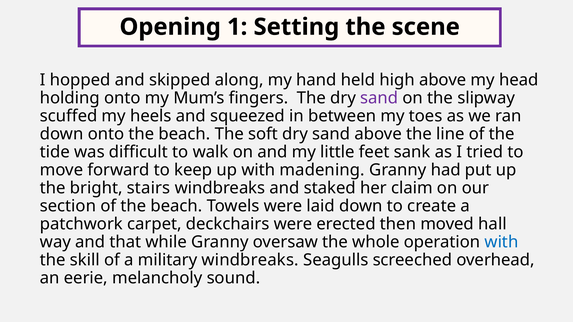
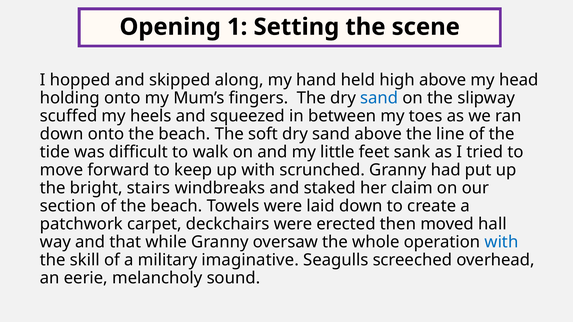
sand at (379, 98) colour: purple -> blue
madening: madening -> scrunched
military windbreaks: windbreaks -> imaginative
